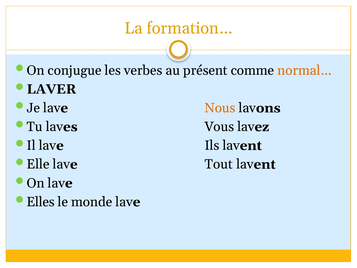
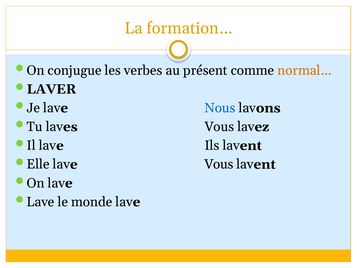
Nous colour: orange -> blue
Tout at (219, 164): Tout -> Vous
Elles: Elles -> Lave
